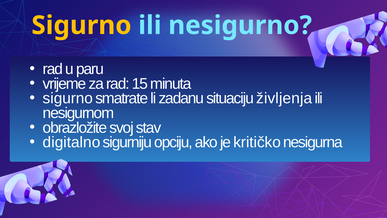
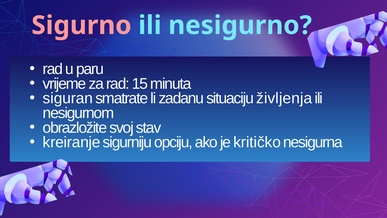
Sigurno at (81, 25) colour: yellow -> pink
sigurno at (68, 98): sigurno -> siguran
digitalno: digitalno -> kreiranje
